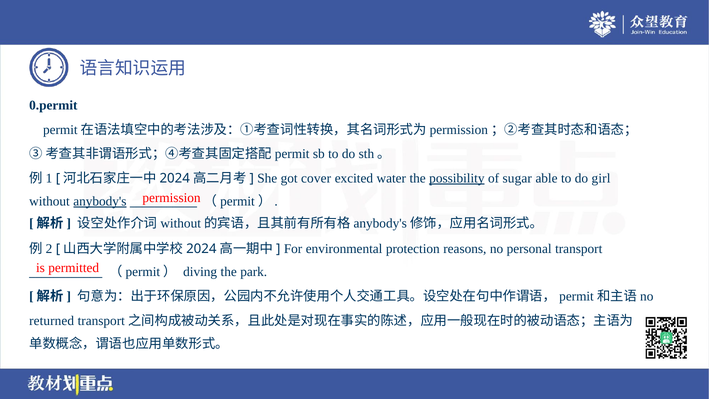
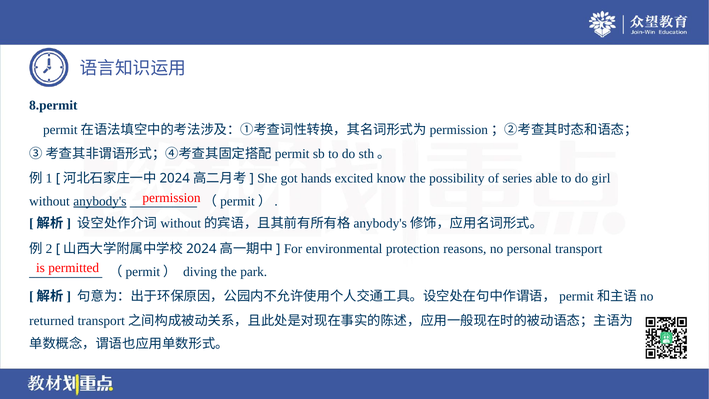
0.permit: 0.permit -> 8.permit
cover: cover -> hands
water: water -> know
possibility underline: present -> none
sugar: sugar -> series
